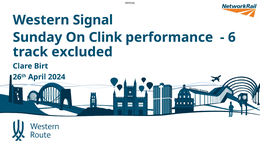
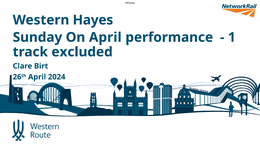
Signal: Signal -> Hayes
On Clink: Clink -> April
6: 6 -> 1
